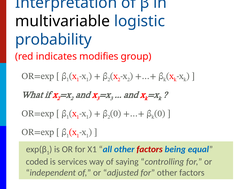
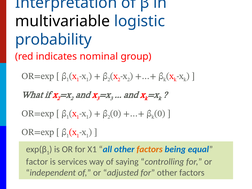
modifies: modifies -> nominal
factors at (150, 149) colour: red -> orange
coded: coded -> factor
